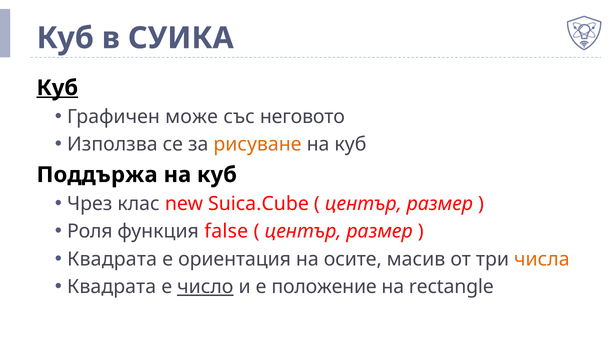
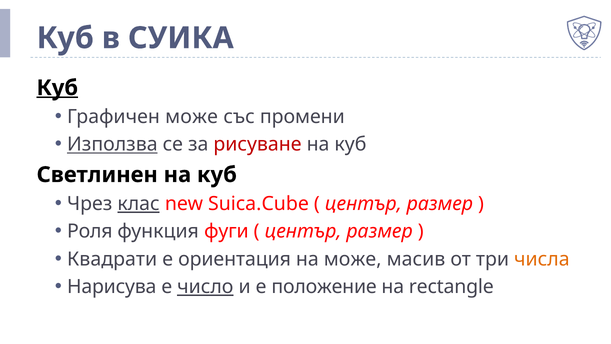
неговото: неговото -> промени
Използва underline: none -> present
рисуване colour: orange -> red
Поддържа: Поддържа -> Светлинен
клас underline: none -> present
false: false -> фуги
Квадрата at (112, 259): Квадрата -> Квадрати
на осите: осите -> може
Квадрата at (112, 287): Квадрата -> Нарисува
